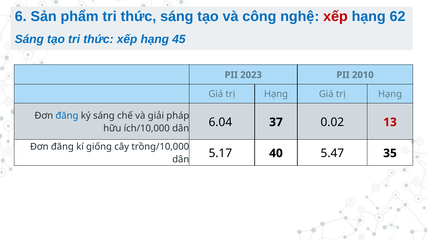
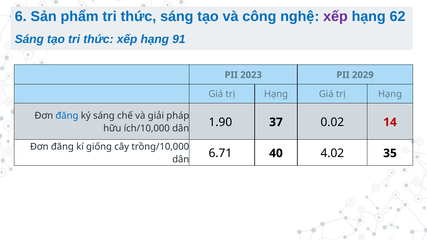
xếp at (335, 17) colour: red -> purple
45: 45 -> 91
2010: 2010 -> 2029
6.04: 6.04 -> 1.90
13: 13 -> 14
5.17: 5.17 -> 6.71
5.47: 5.47 -> 4.02
